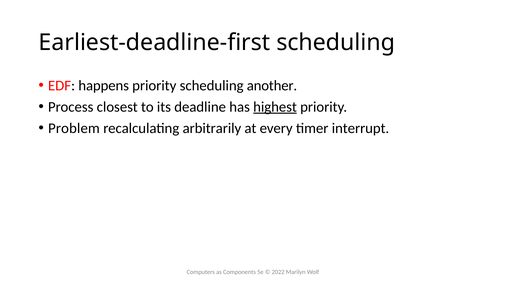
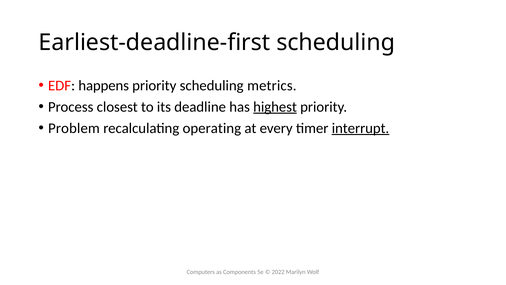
another: another -> metrics
arbitrarily: arbitrarily -> operating
interrupt underline: none -> present
